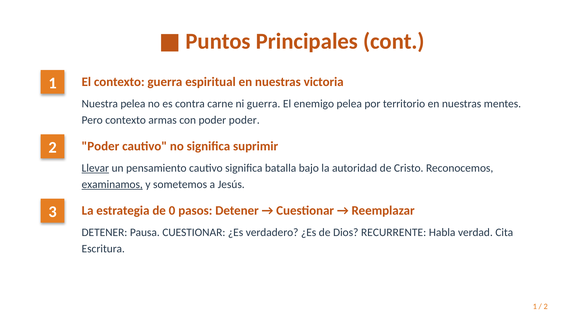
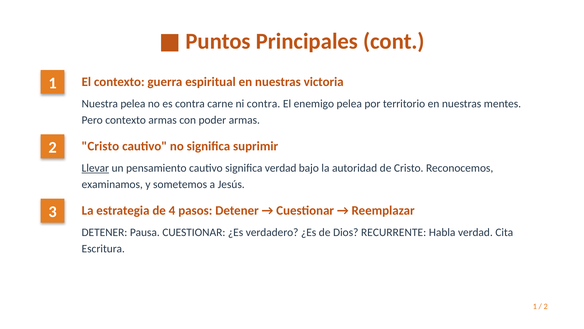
ni guerra: guerra -> contra
poder poder: poder -> armas
2 Poder: Poder -> Cristo
significa batalla: batalla -> verdad
examinamos underline: present -> none
0: 0 -> 4
